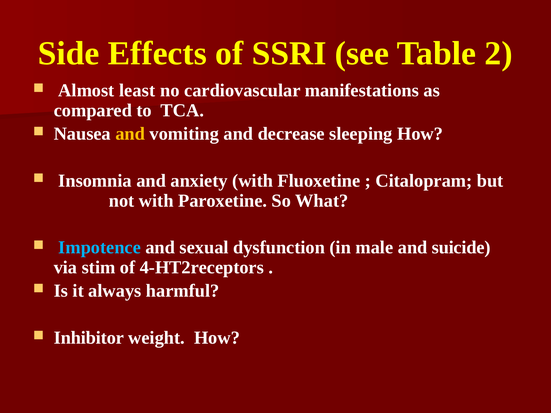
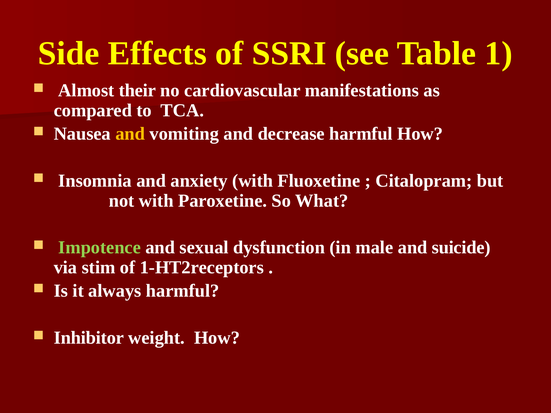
2: 2 -> 1
least: least -> their
decrease sleeping: sleeping -> harmful
Impotence colour: light blue -> light green
4-HT2receptors: 4-HT2receptors -> 1-HT2receptors
